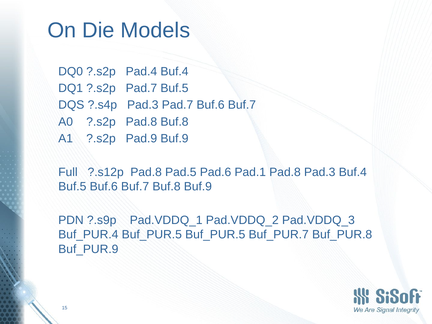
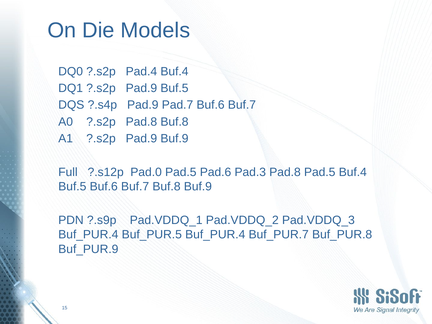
DQ1 ?.s2p Pad.7: Pad.7 -> Pad.9
?.s4p Pad.3: Pad.3 -> Pad.9
?.s12p Pad.8: Pad.8 -> Pad.0
Pad.1: Pad.1 -> Pad.3
Pad.8 Pad.3: Pad.3 -> Pad.5
Buf_PUR.5 Buf_PUR.5: Buf_PUR.5 -> Buf_PUR.4
